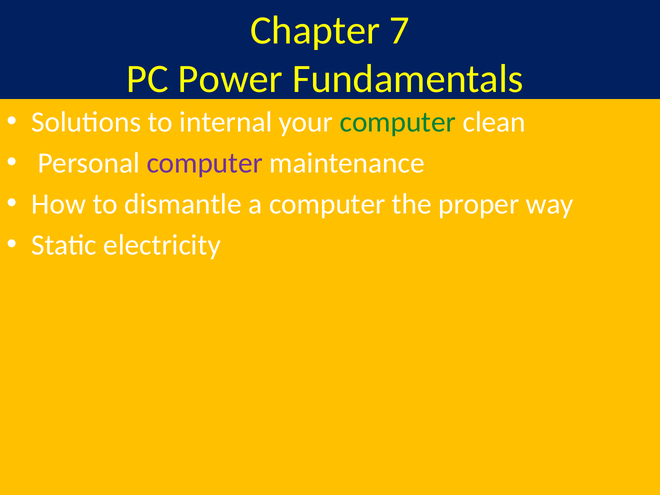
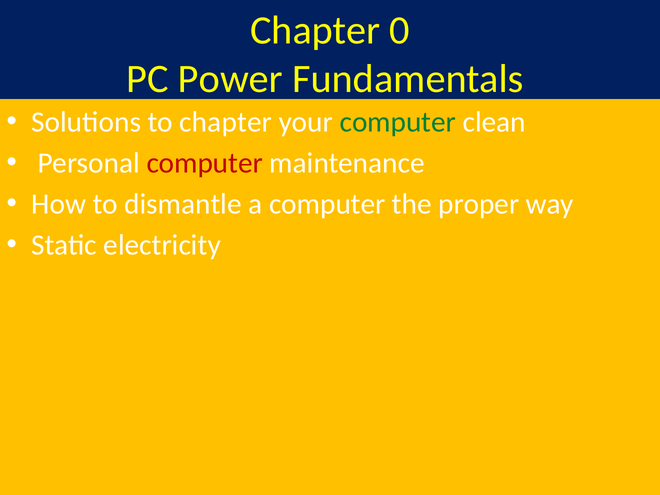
7: 7 -> 0
to internal: internal -> chapter
computer at (205, 163) colour: purple -> red
